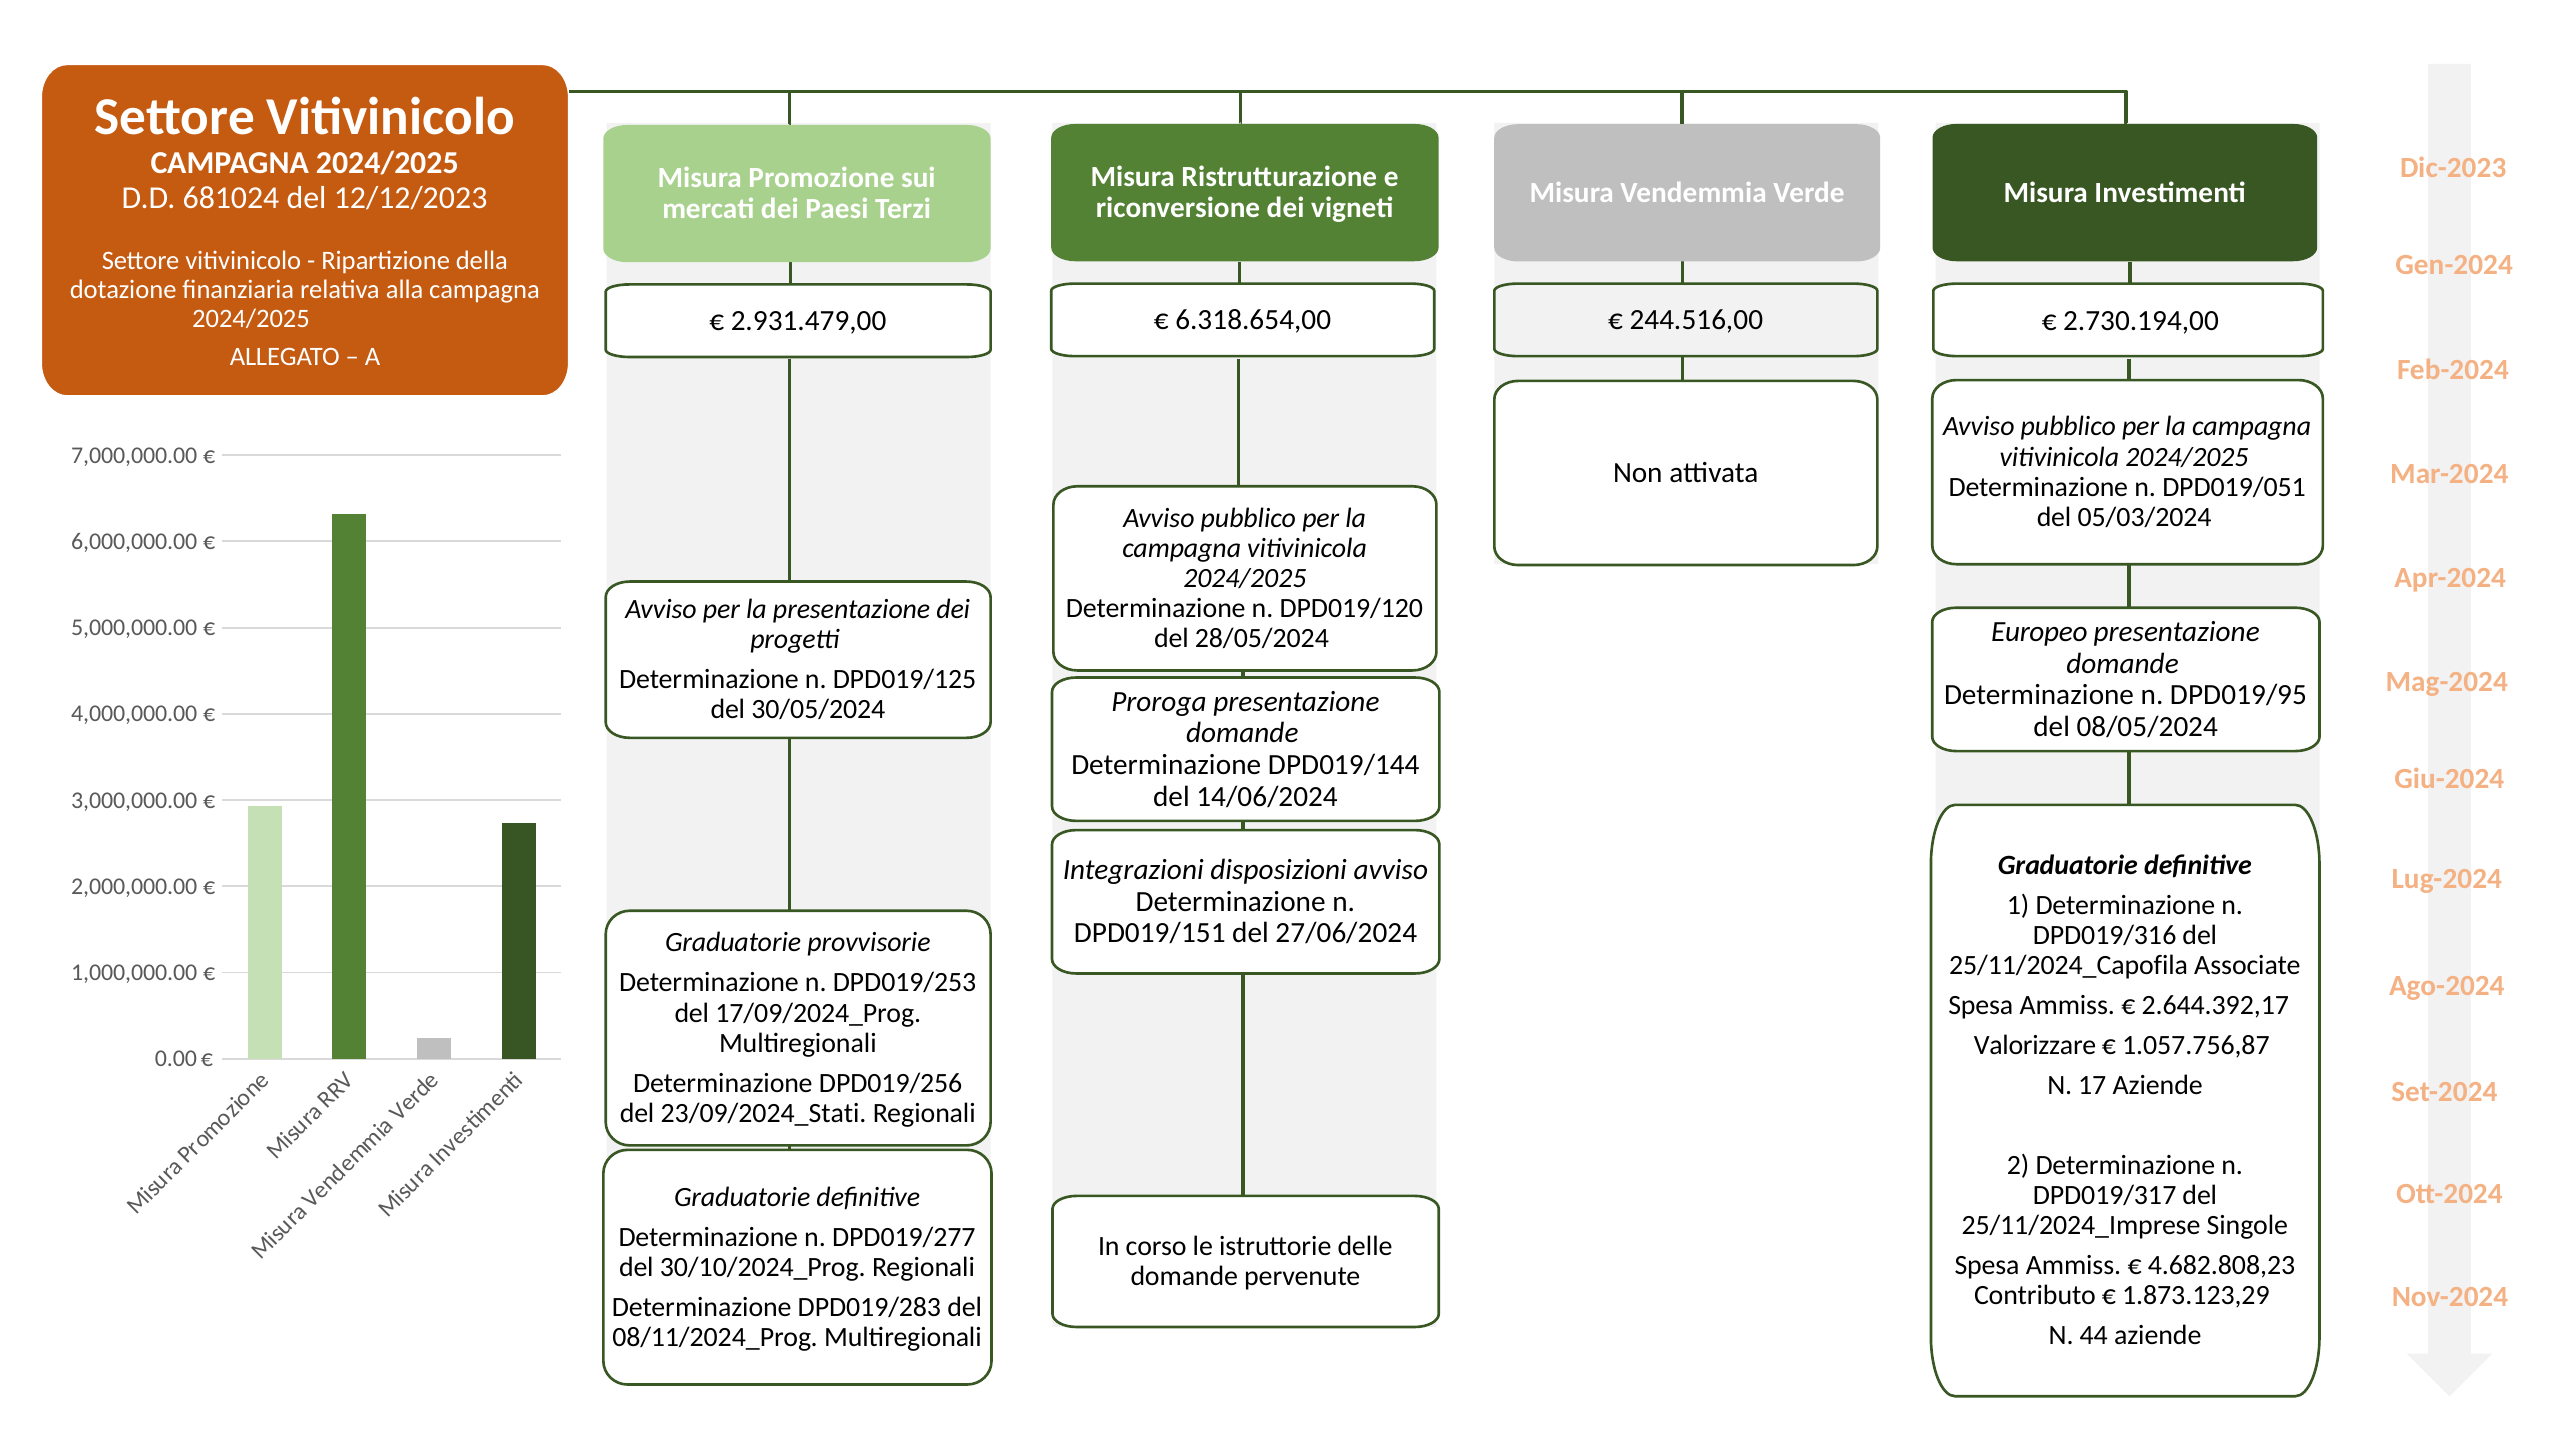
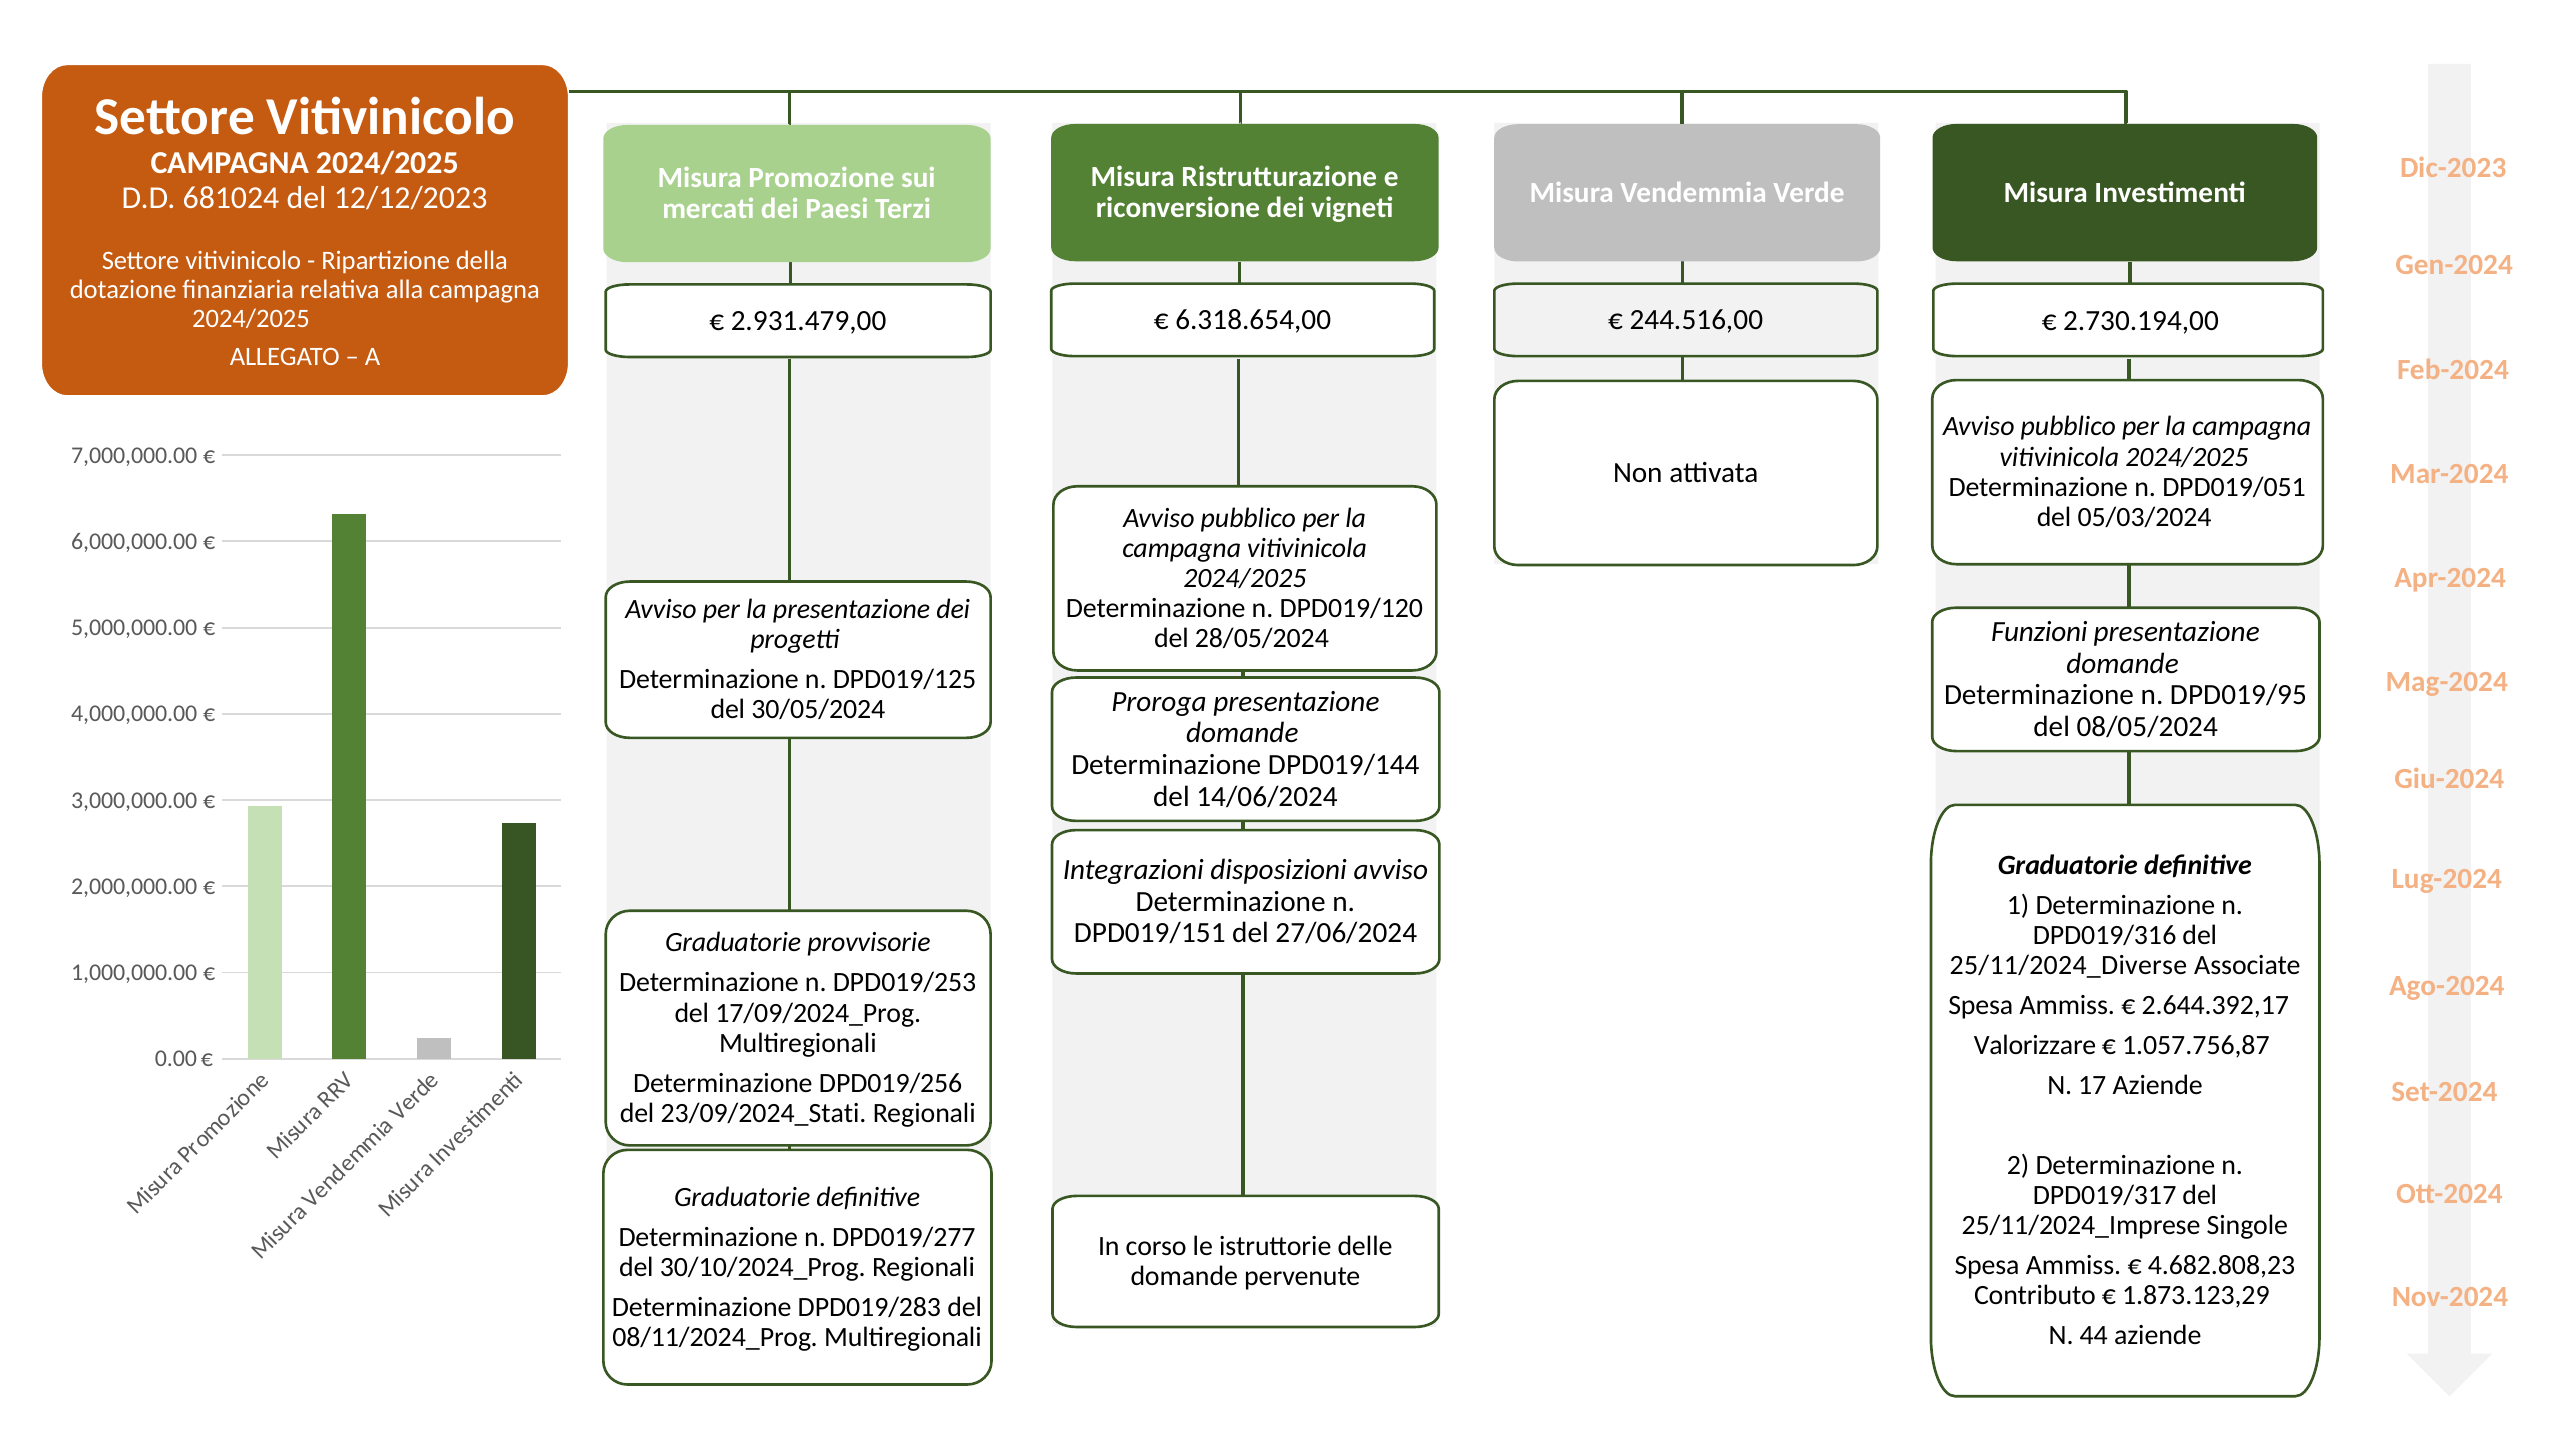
Europeo: Europeo -> Funzioni
25/11/2024_Capofila: 25/11/2024_Capofila -> 25/11/2024_Diverse
